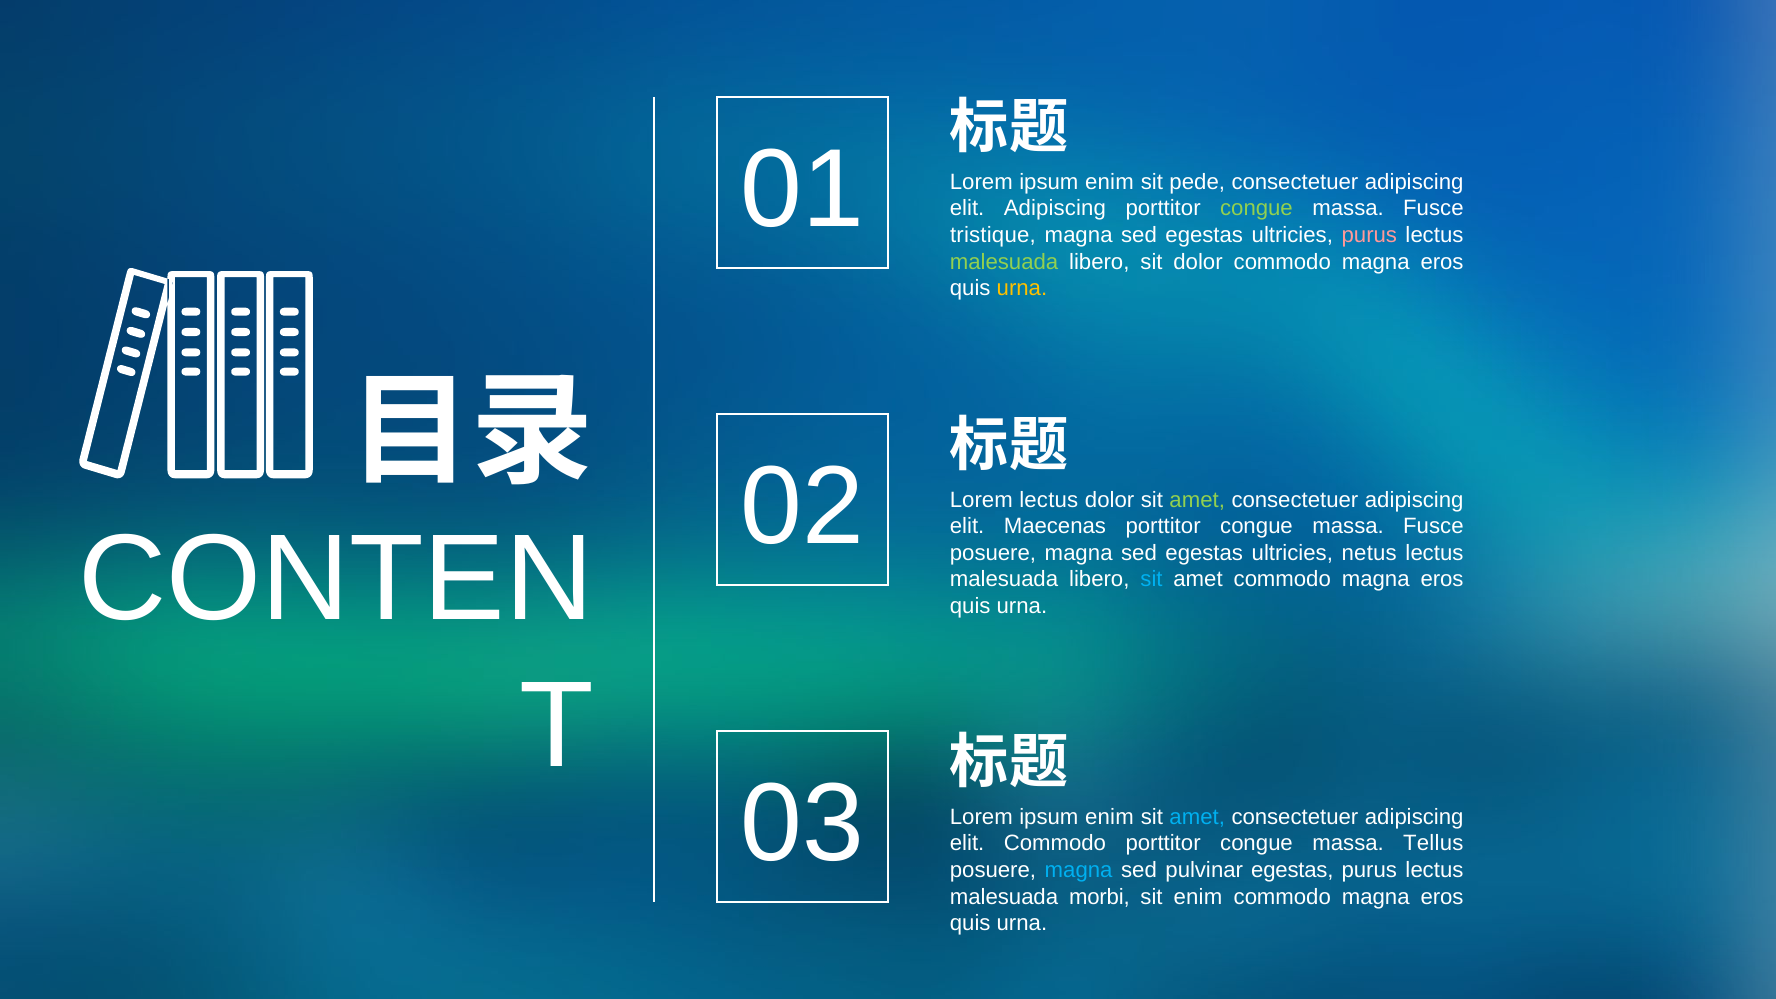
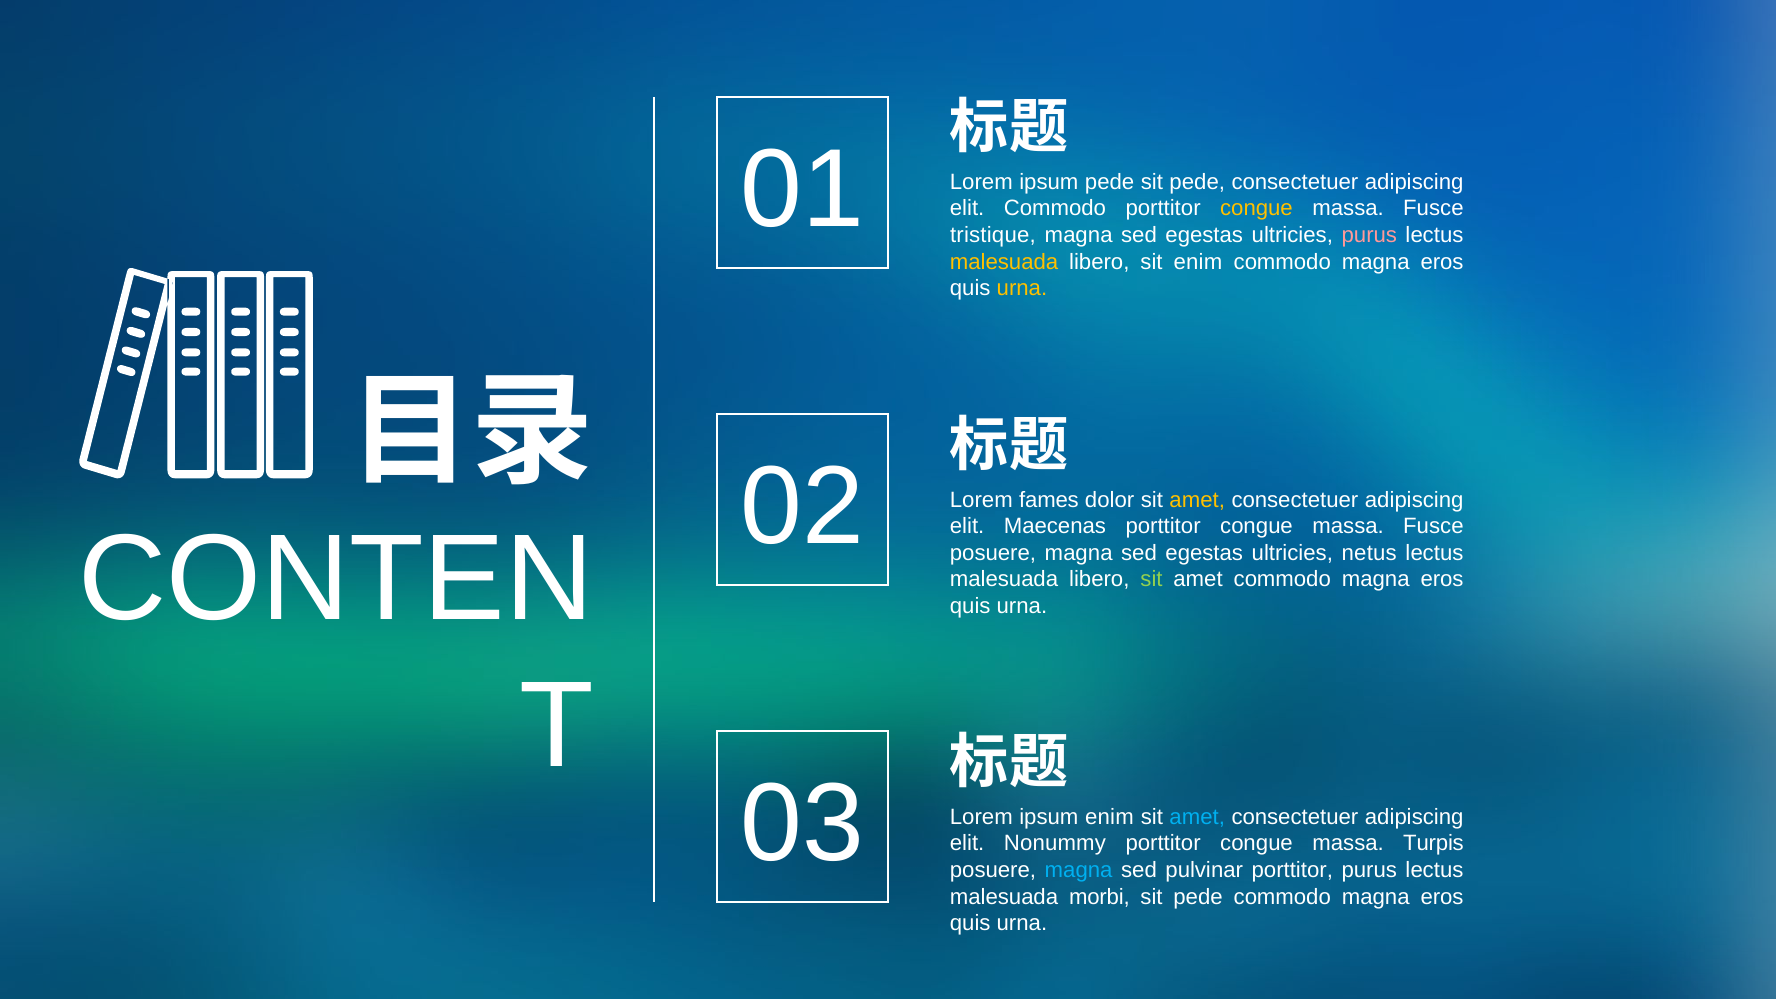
enim at (1109, 182): enim -> pede
elit Adipiscing: Adipiscing -> Commodo
congue at (1256, 209) colour: light green -> yellow
malesuada at (1004, 262) colour: light green -> yellow
sit dolor: dolor -> enim
Lorem lectus: lectus -> fames
amet at (1197, 500) colour: light green -> yellow
sit at (1152, 580) colour: light blue -> light green
elit Commodo: Commodo -> Nonummy
Tellus: Tellus -> Turpis
pulvinar egestas: egestas -> porttitor
enim at (1198, 897): enim -> pede
